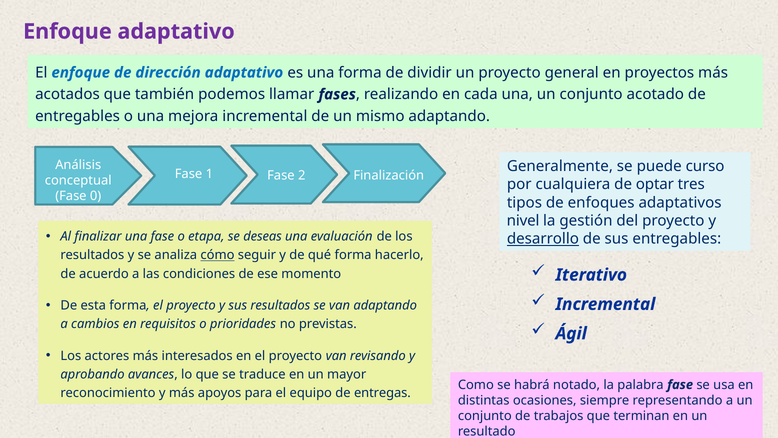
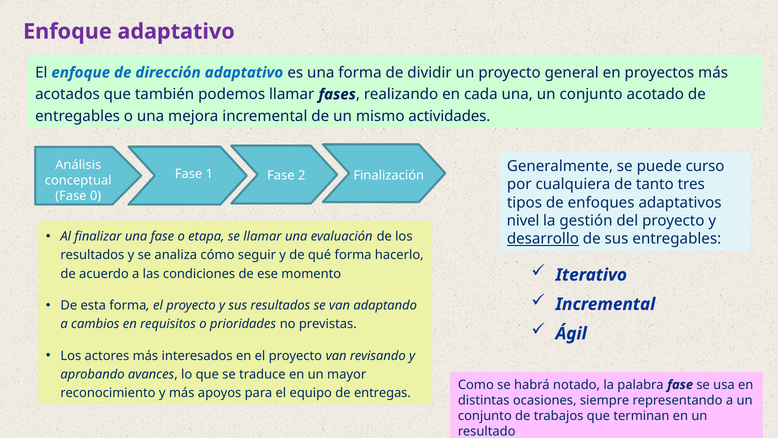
mismo adaptando: adaptando -> actividades
optar: optar -> tanto
se deseas: deseas -> llamar
cómo underline: present -> none
